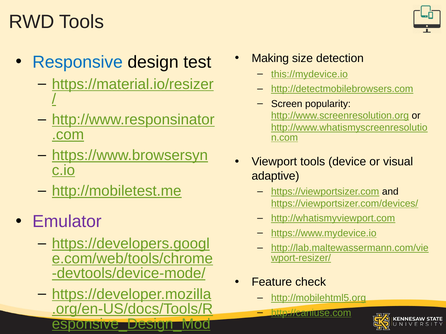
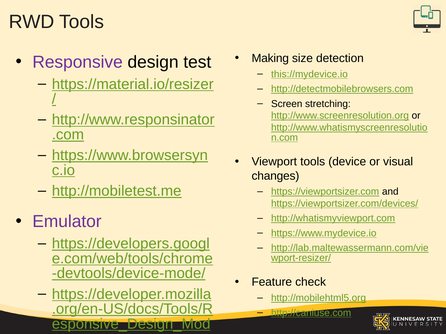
Responsive colour: blue -> purple
popularity: popularity -> stretching
adaptive: adaptive -> changes
